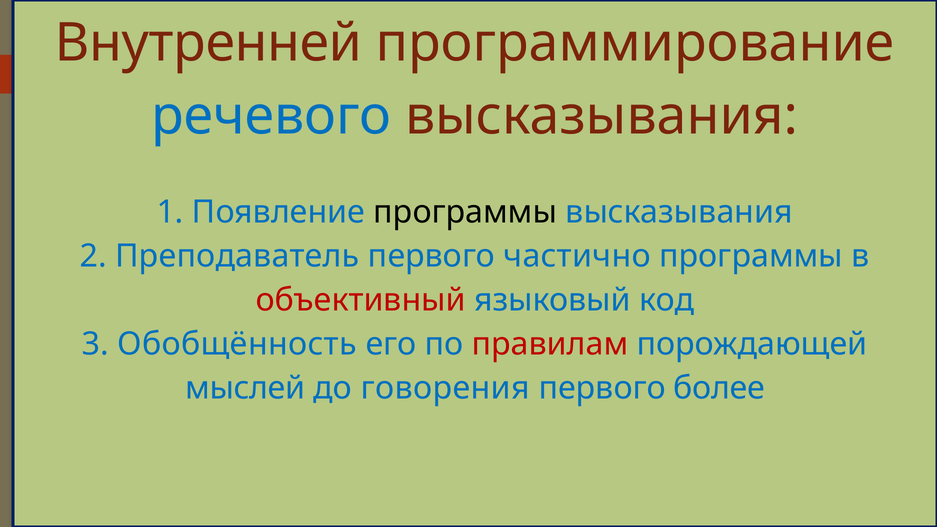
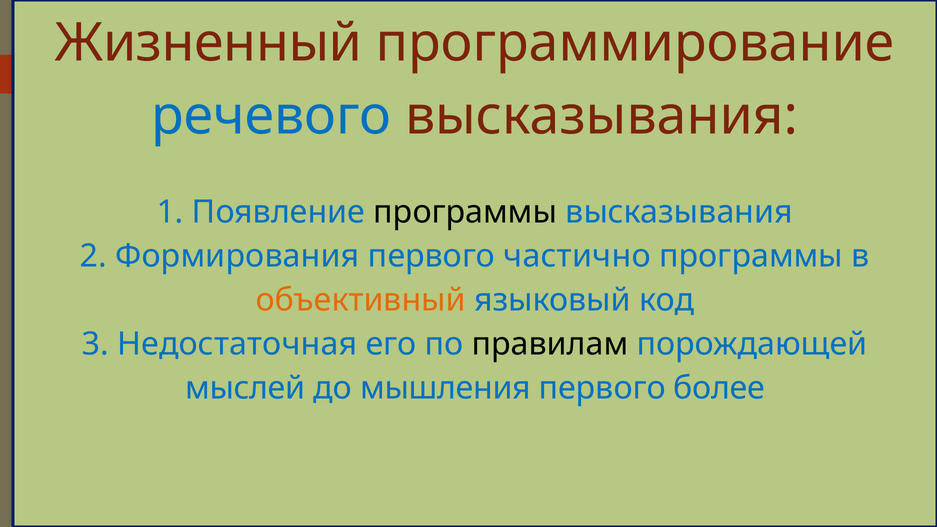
Внутренней: Внутренней -> Жизненный
Преподаватель: Преподаватель -> Формирования
объективный colour: red -> orange
Обобщённость: Обобщённость -> Недостаточная
правилам colour: red -> black
говорения: говорения -> мышления
